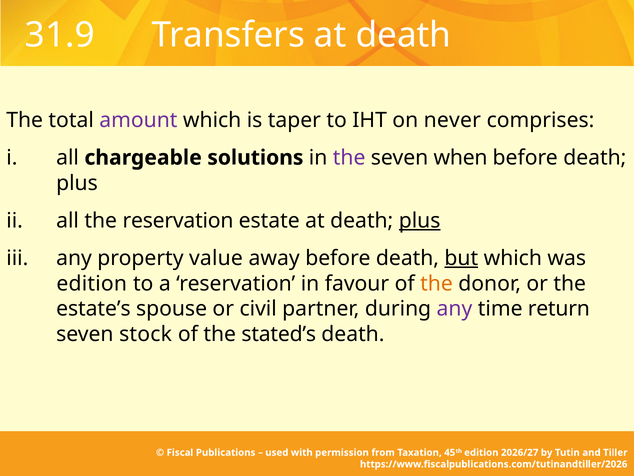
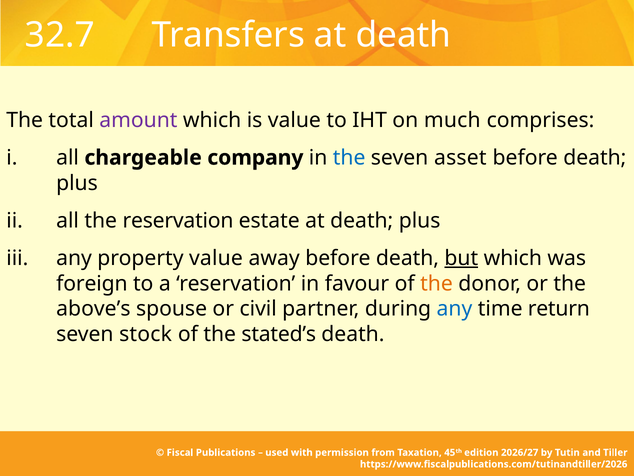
31.9: 31.9 -> 32.7
is taper: taper -> value
never: never -> much
solutions: solutions -> company
the at (349, 158) colour: purple -> blue
when: when -> asset
plus at (420, 220) underline: present -> none
edition at (92, 283): edition -> foreign
estate’s: estate’s -> above’s
any at (454, 309) colour: purple -> blue
